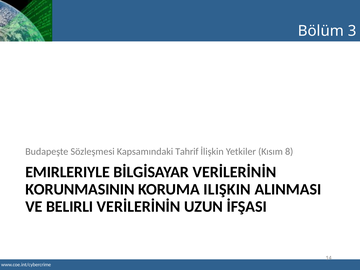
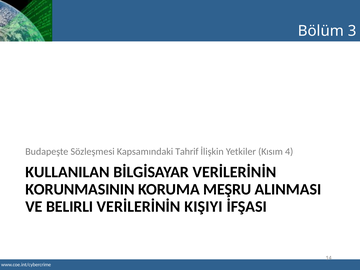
8: 8 -> 4
EMIRLERIYLE: EMIRLERIYLE -> KULLANILAN
ILIŞKIN: ILIŞKIN -> MEŞRU
UZUN: UZUN -> KIŞIYI
